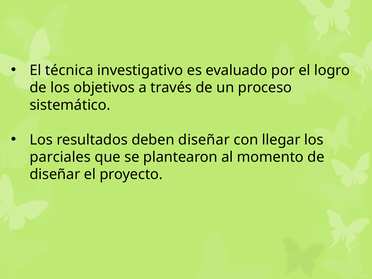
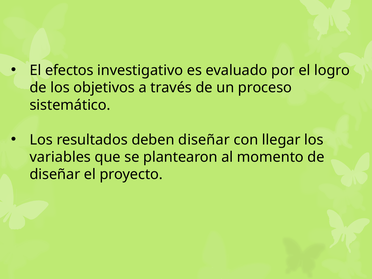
técnica: técnica -> efectos
parciales: parciales -> variables
